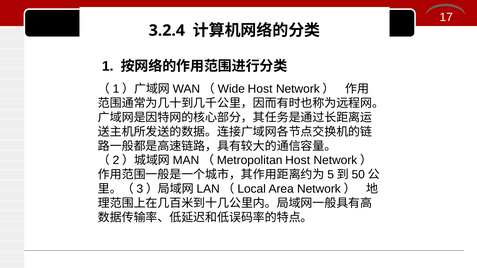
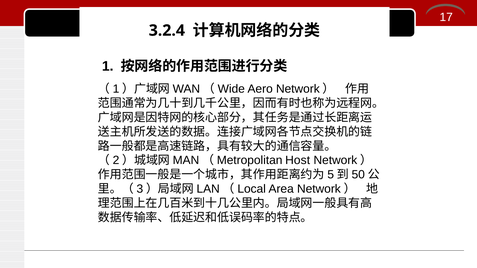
Host at (260, 89): Host -> Aero
